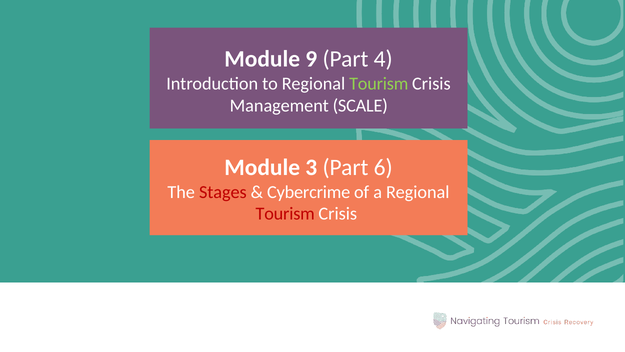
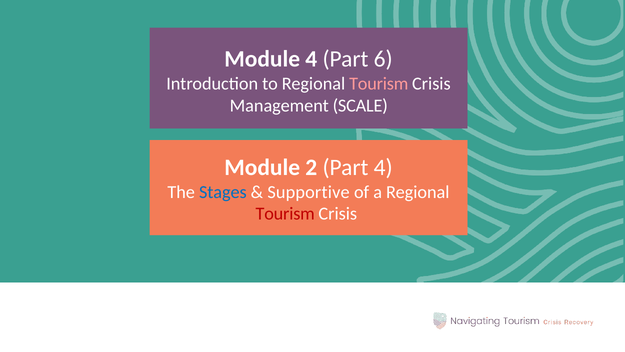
Module 9: 9 -> 4
4: 4 -> 6
Tourism at (379, 84) colour: light green -> pink
3: 3 -> 2
Part 6: 6 -> 4
Stages colour: red -> blue
Cybercrime: Cybercrime -> Supportive
